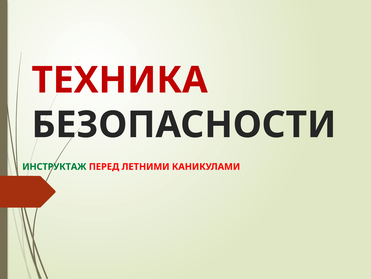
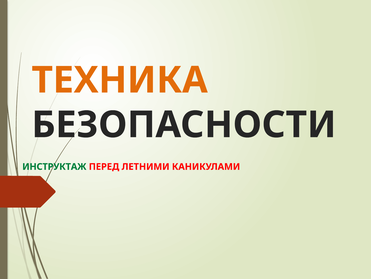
ТЕХНИКА colour: red -> orange
